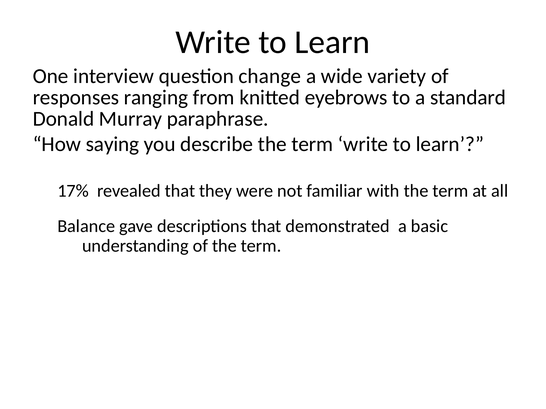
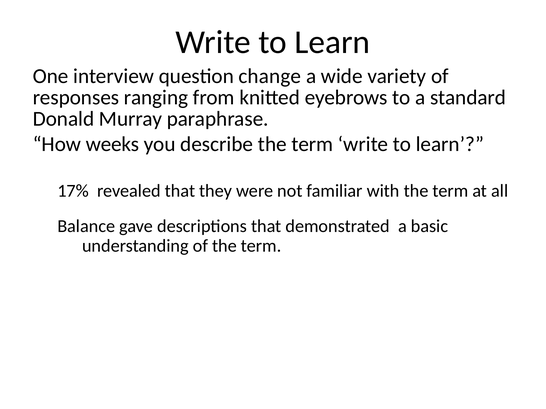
saying: saying -> weeks
